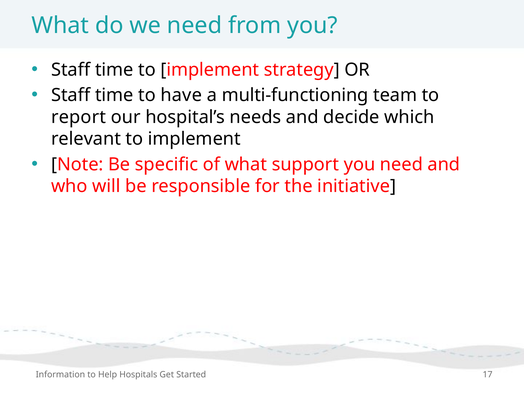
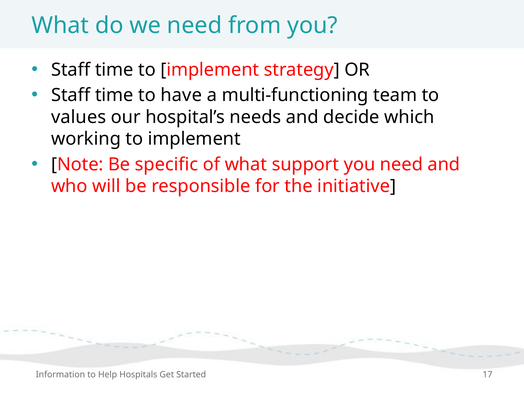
report: report -> values
relevant: relevant -> working
